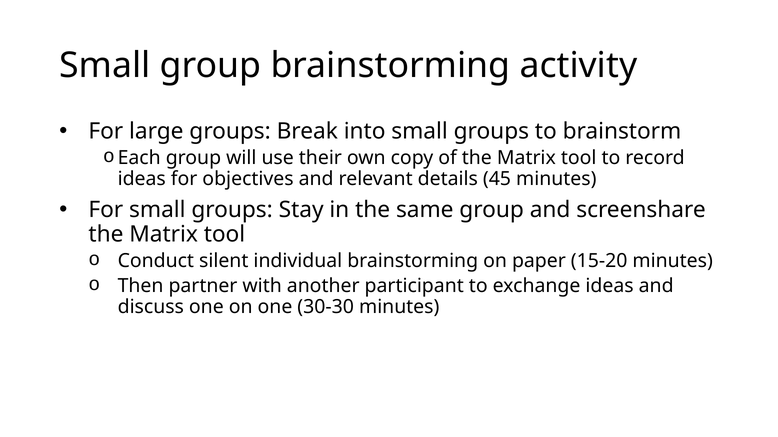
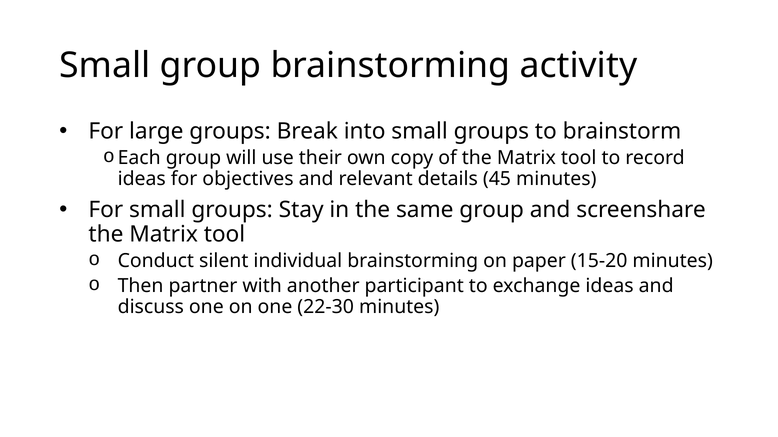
30-30: 30-30 -> 22-30
